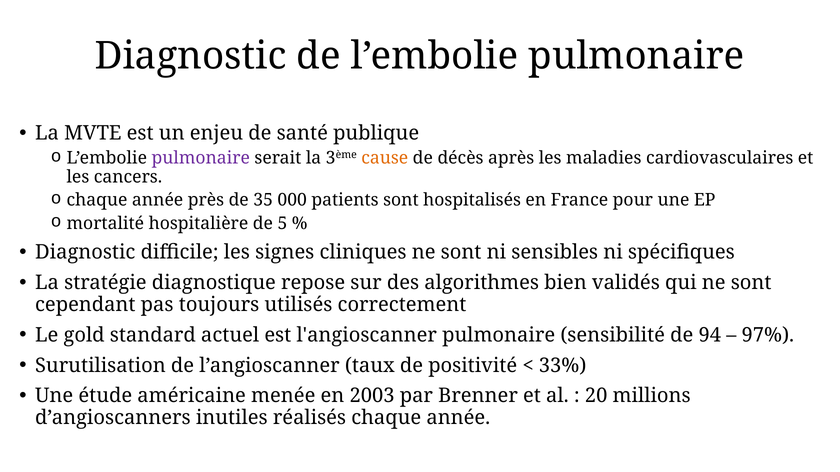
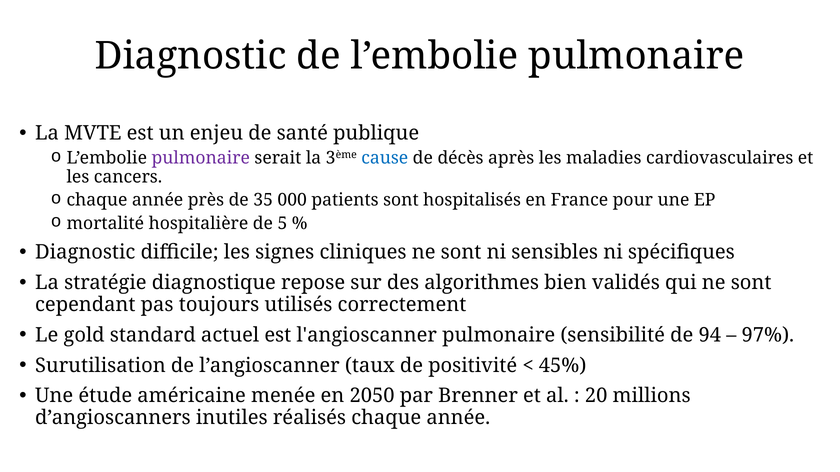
cause colour: orange -> blue
33%: 33% -> 45%
2003: 2003 -> 2050
